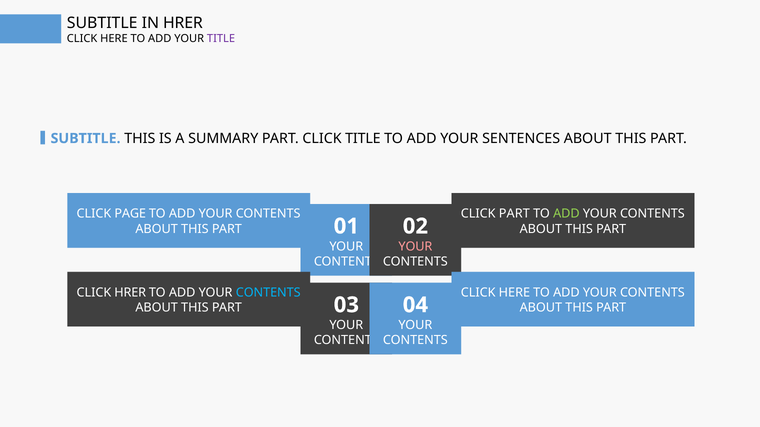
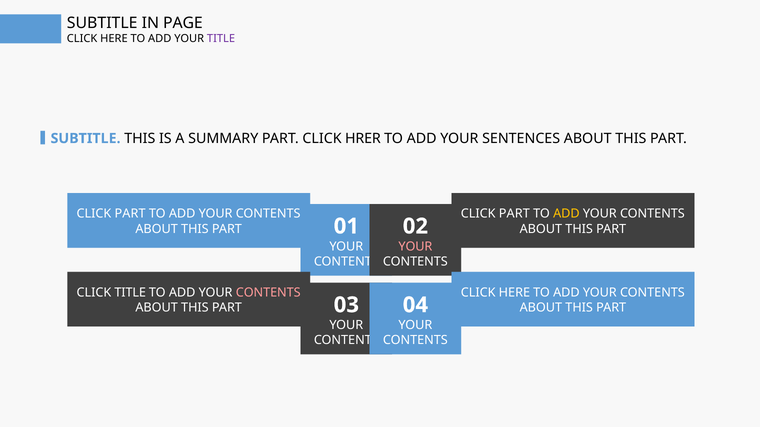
IN HRER: HRER -> PAGE
CLICK TITLE: TITLE -> HRER
PAGE at (130, 214): PAGE -> PART
ADD at (566, 214) colour: light green -> yellow
CLICK HRER: HRER -> TITLE
CONTENTS at (268, 293) colour: light blue -> pink
